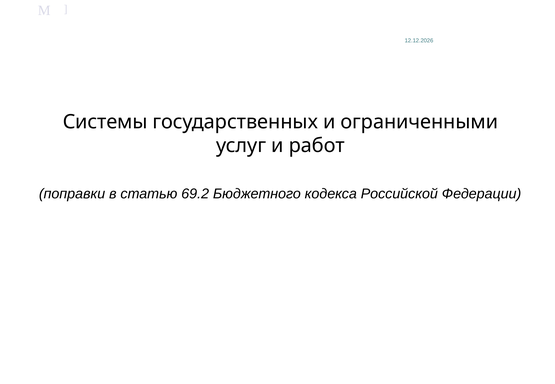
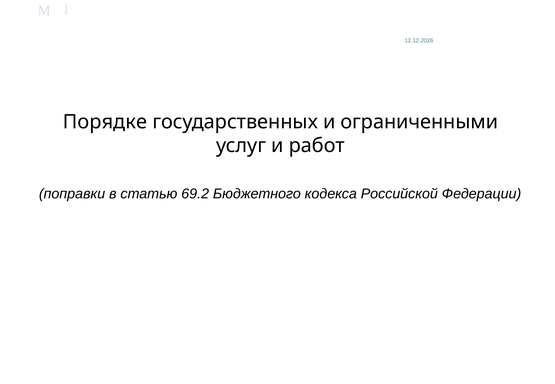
Системы: Системы -> Порядке
